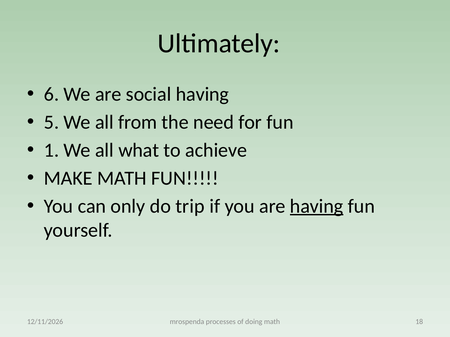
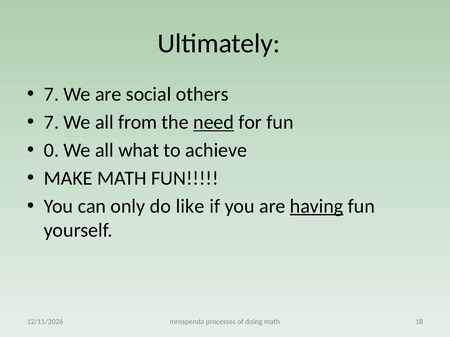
6 at (51, 94): 6 -> 7
social having: having -> others
5 at (51, 122): 5 -> 7
need underline: none -> present
1: 1 -> 0
trip: trip -> like
